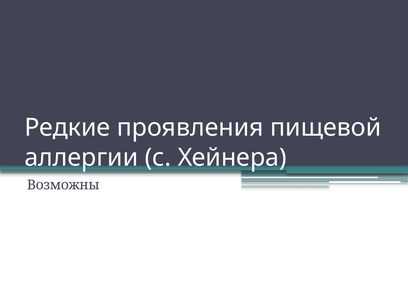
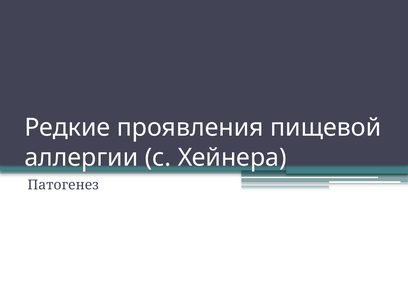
Возможны: Возможны -> Патогенез
